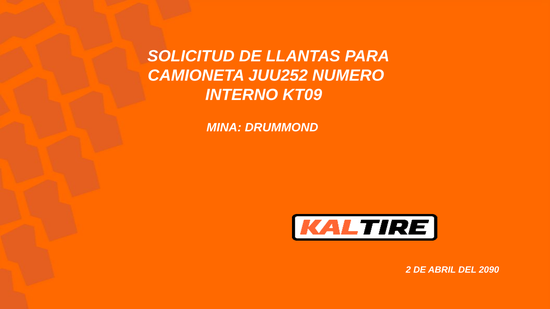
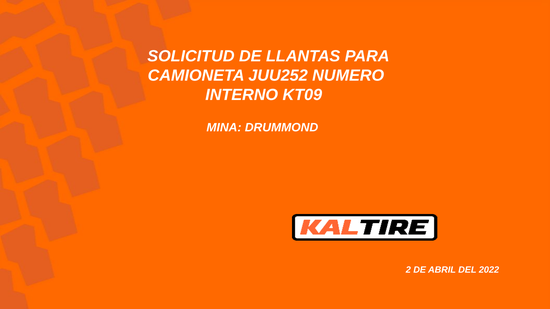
2090: 2090 -> 2022
